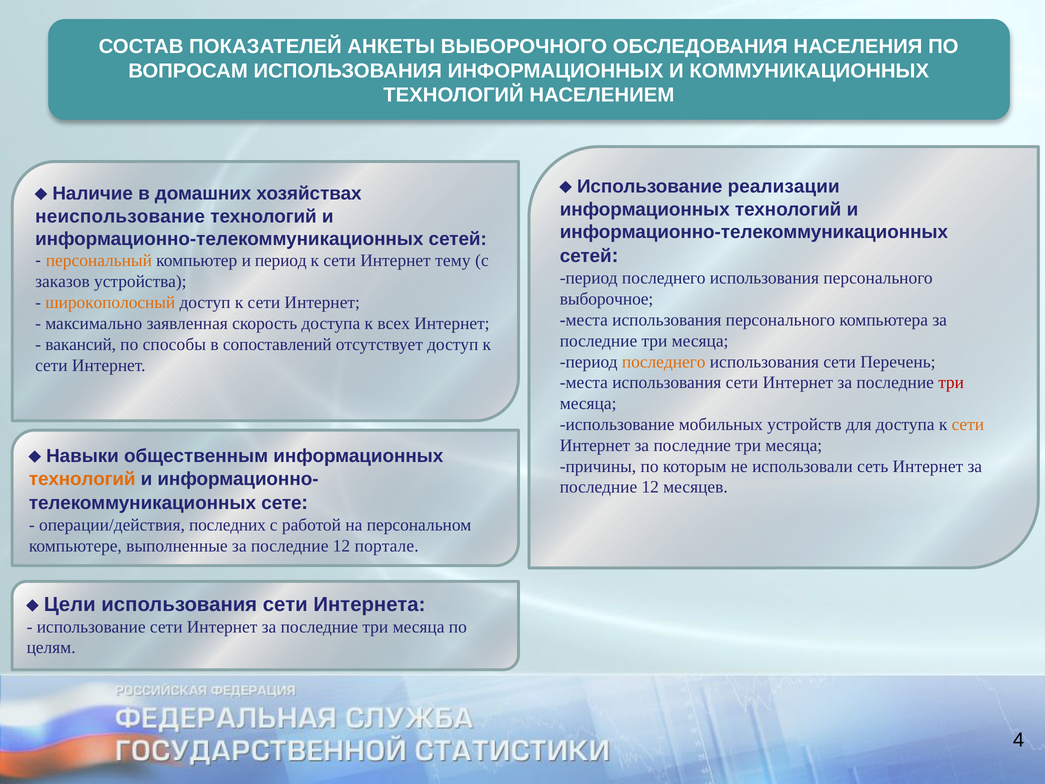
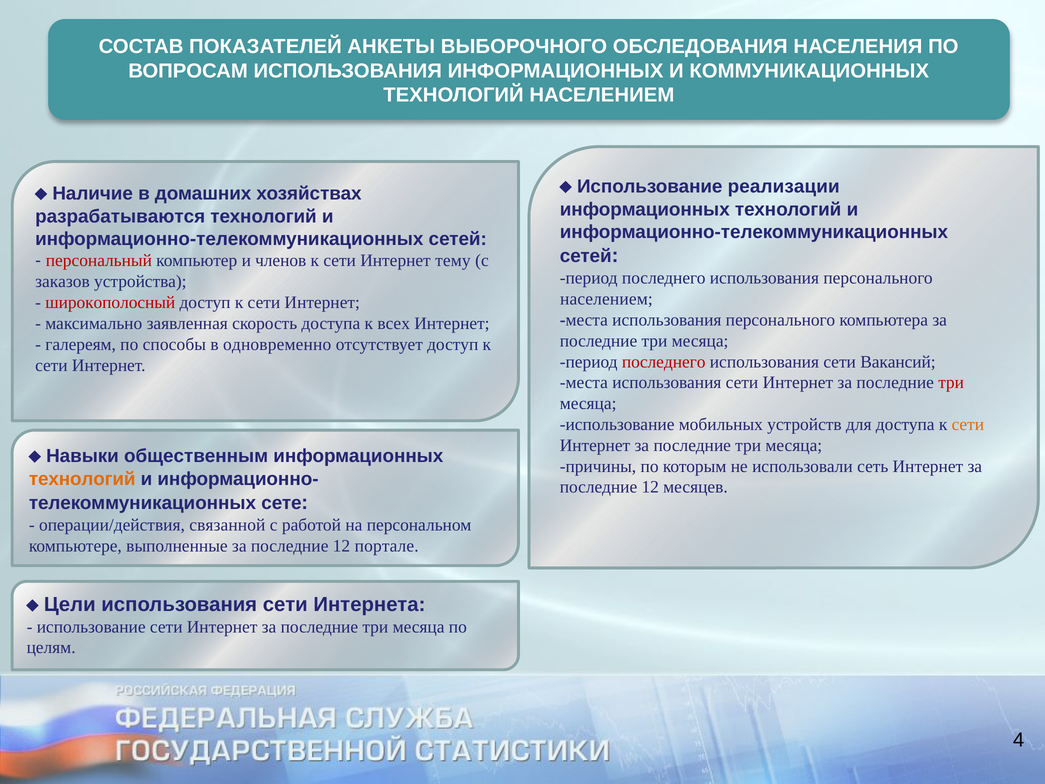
неиспользование: неиспользование -> разрабатываются
персональный colour: orange -> red
и период: период -> членов
выборочное at (607, 299): выборочное -> населением
широкополосный colour: orange -> red
вакансий: вакансий -> галереям
сопоставлений: сопоставлений -> одновременно
последнего at (664, 362) colour: orange -> red
Перечень: Перечень -> Вакансий
последних: последних -> связанной
